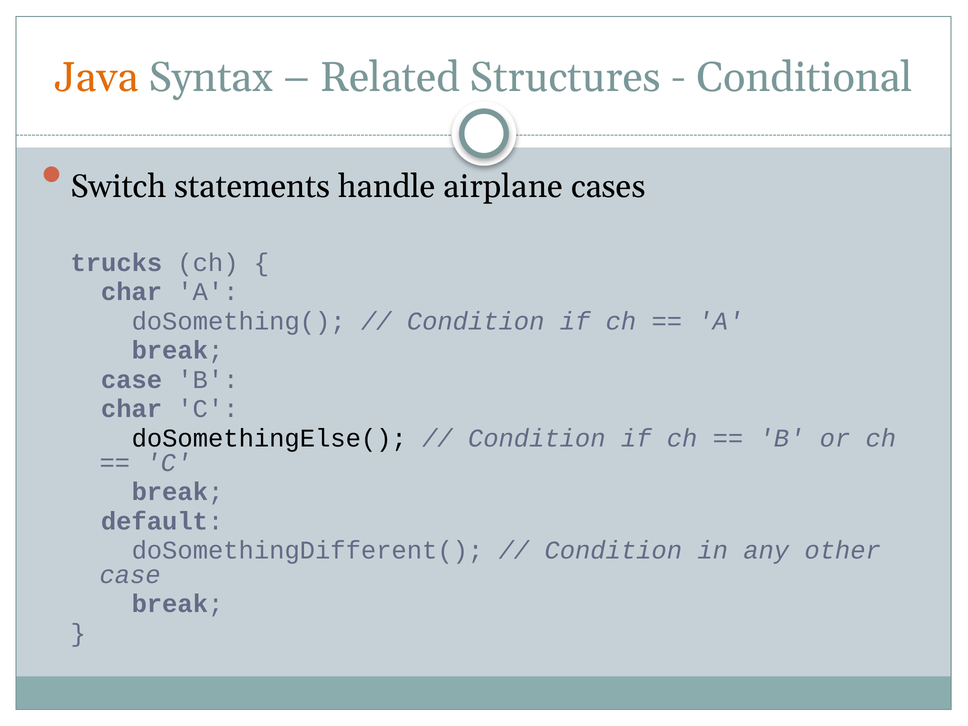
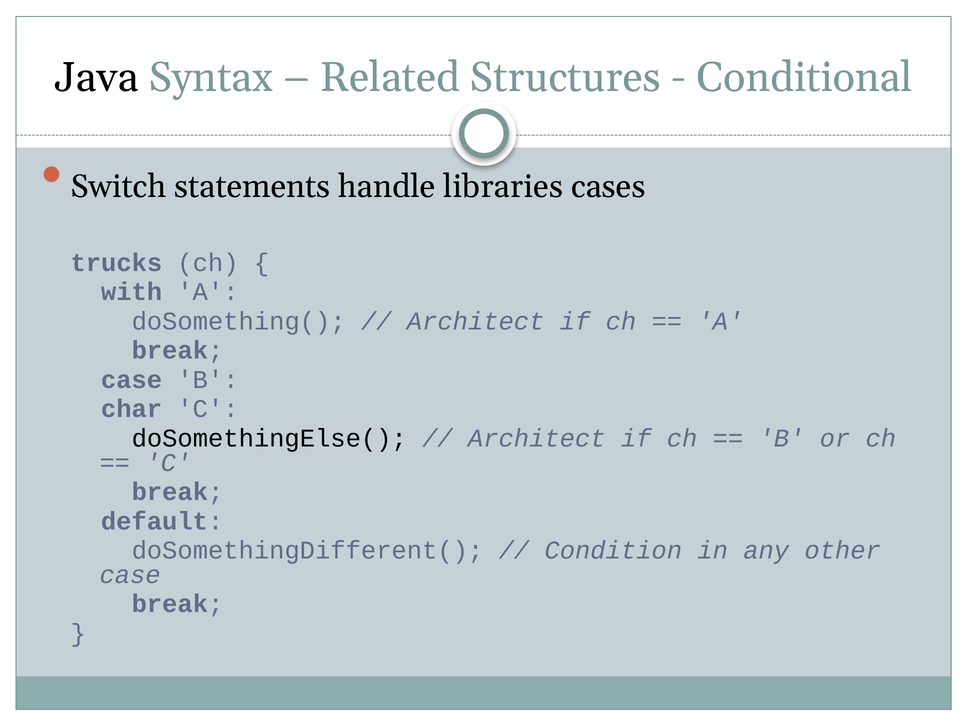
Java colour: orange -> black
airplane: airplane -> libraries
char at (132, 292): char -> with
Condition at (476, 321): Condition -> Architect
Condition at (537, 438): Condition -> Architect
